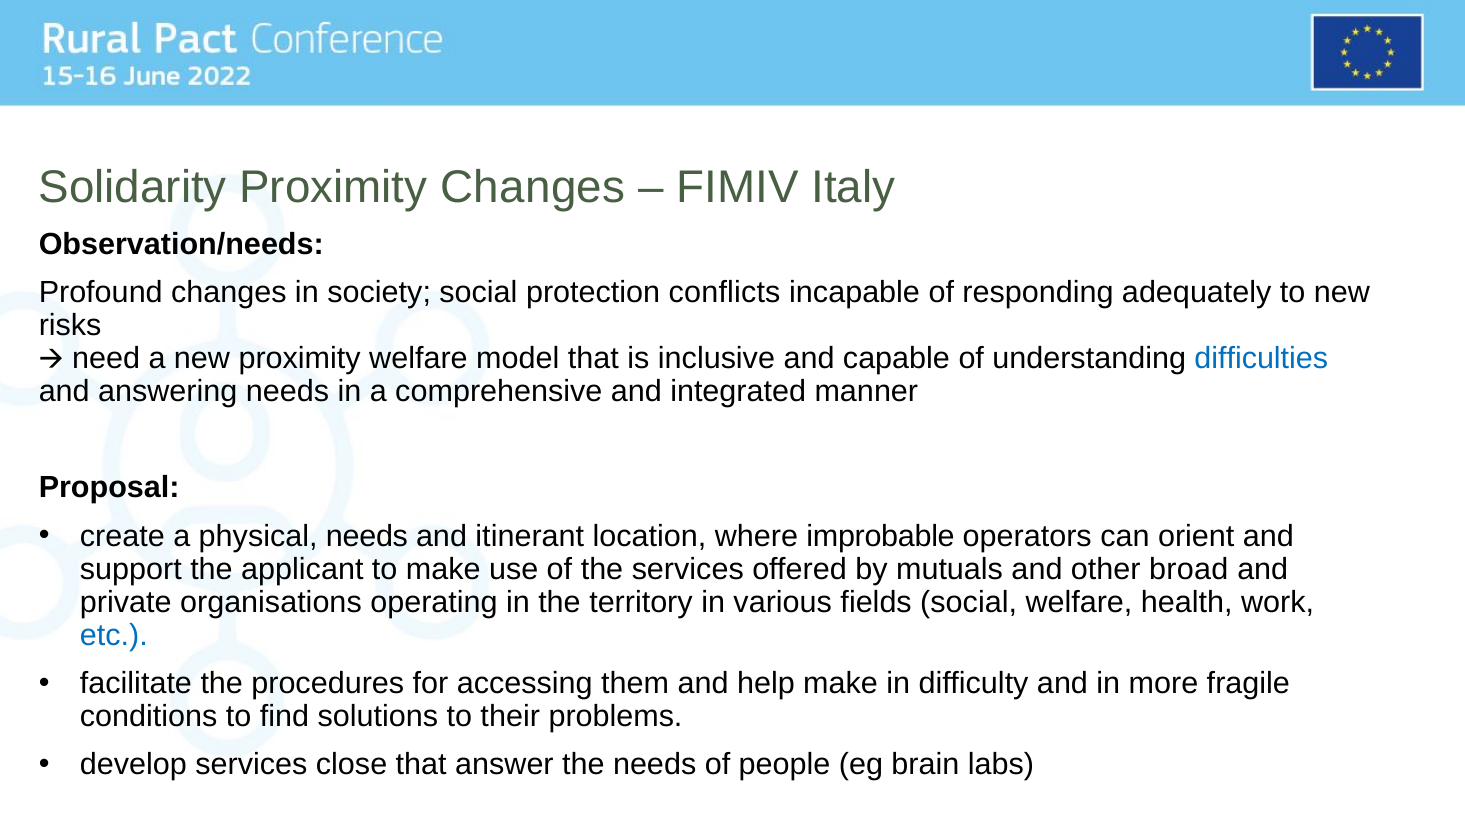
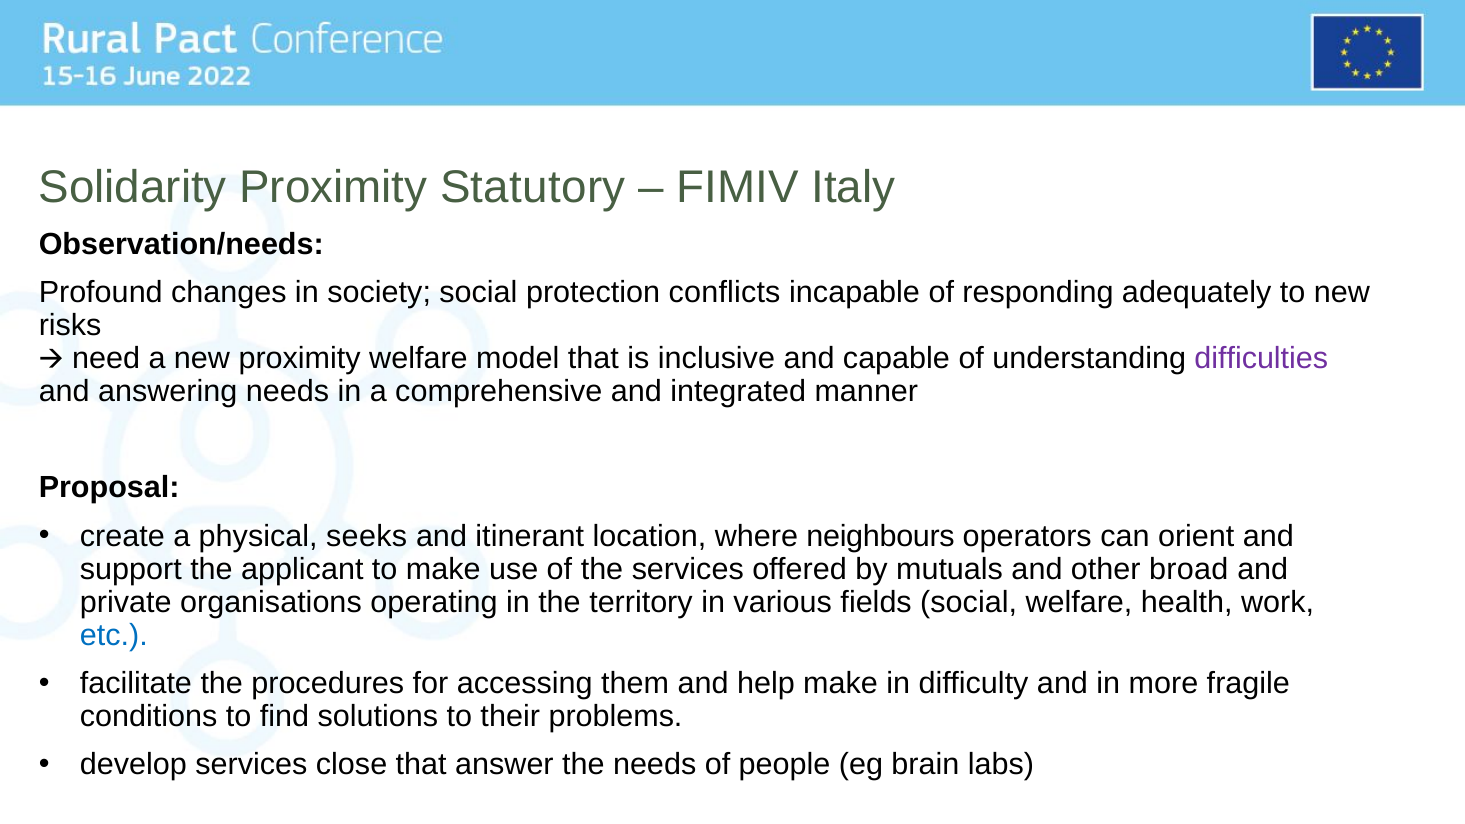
Proximity Changes: Changes -> Statutory
difficulties colour: blue -> purple
physical needs: needs -> seeks
improbable: improbable -> neighbours
